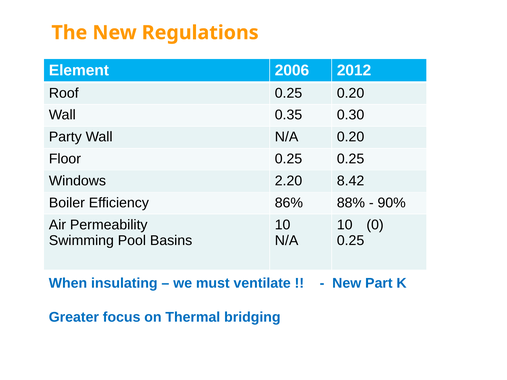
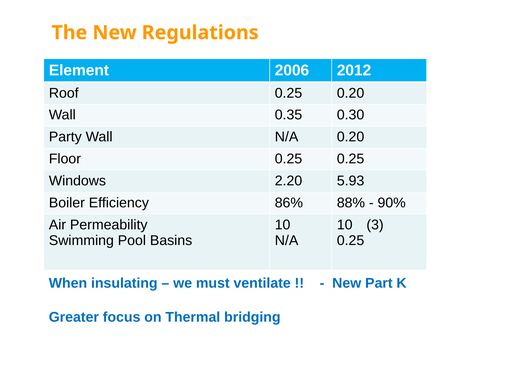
8.42: 8.42 -> 5.93
0: 0 -> 3
